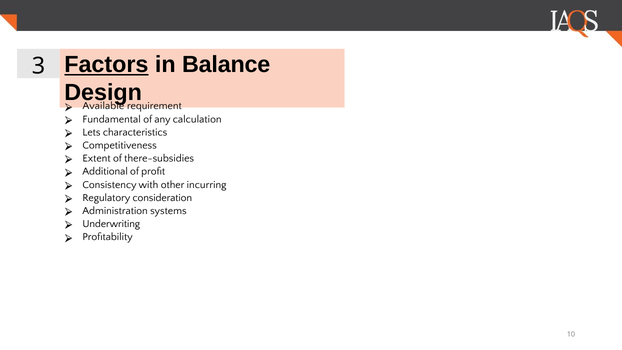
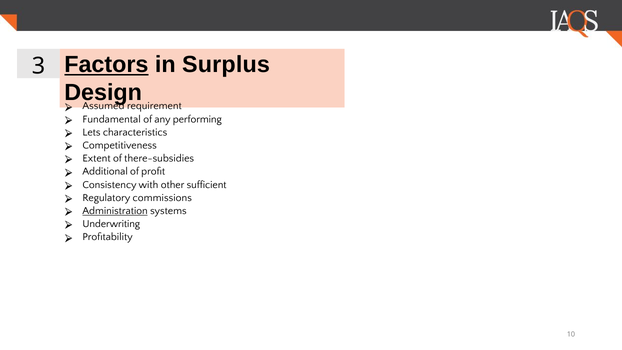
Balance: Balance -> Surplus
Available: Available -> Assumed
calculation: calculation -> performing
incurring: incurring -> sufficient
consideration: consideration -> commissions
Administration underline: none -> present
